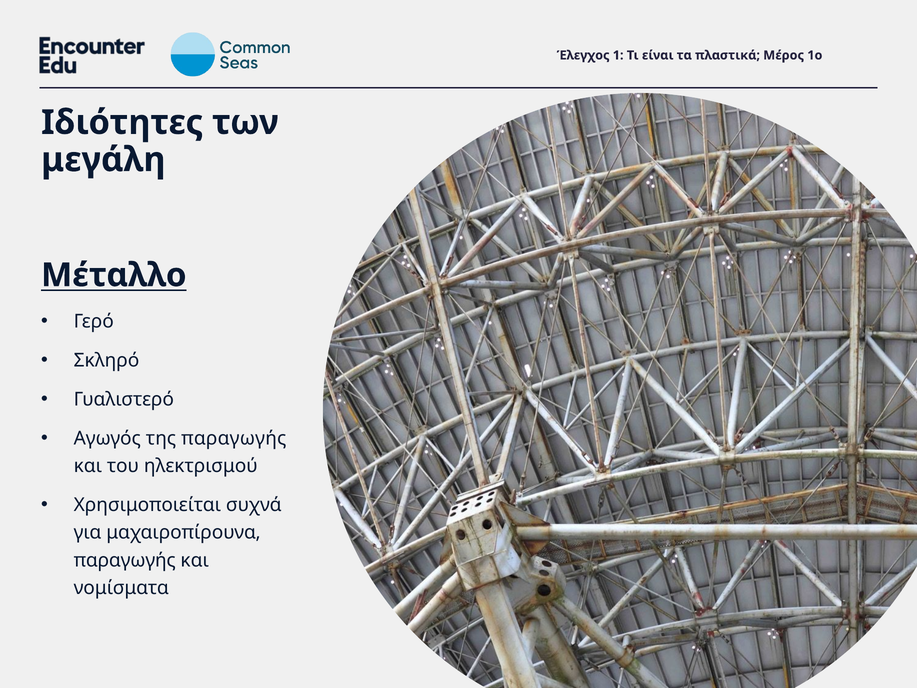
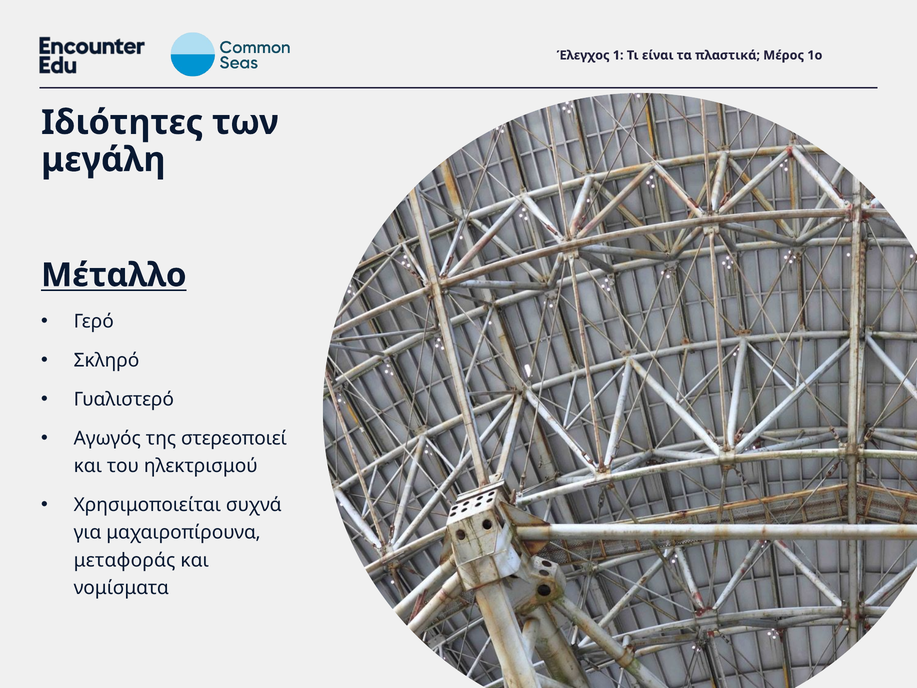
της παραγωγής: παραγωγής -> στερεοποιεί
παραγωγής at (125, 560): παραγωγής -> μεταφοράς
